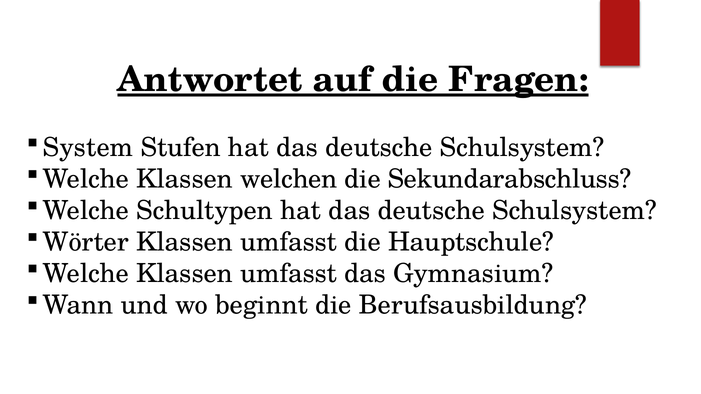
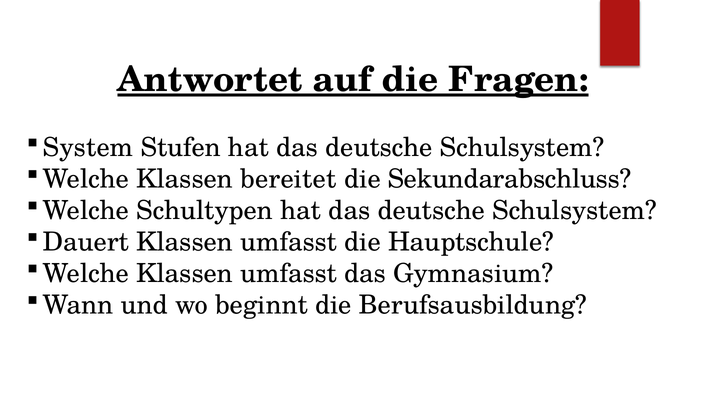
welchen: welchen -> bereitet
Wörter: Wörter -> Dauert
